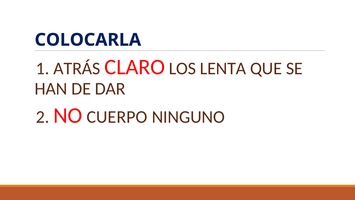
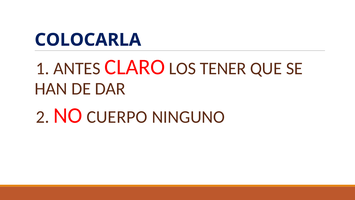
ATRÁS: ATRÁS -> ANTES
LENTA: LENTA -> TENER
